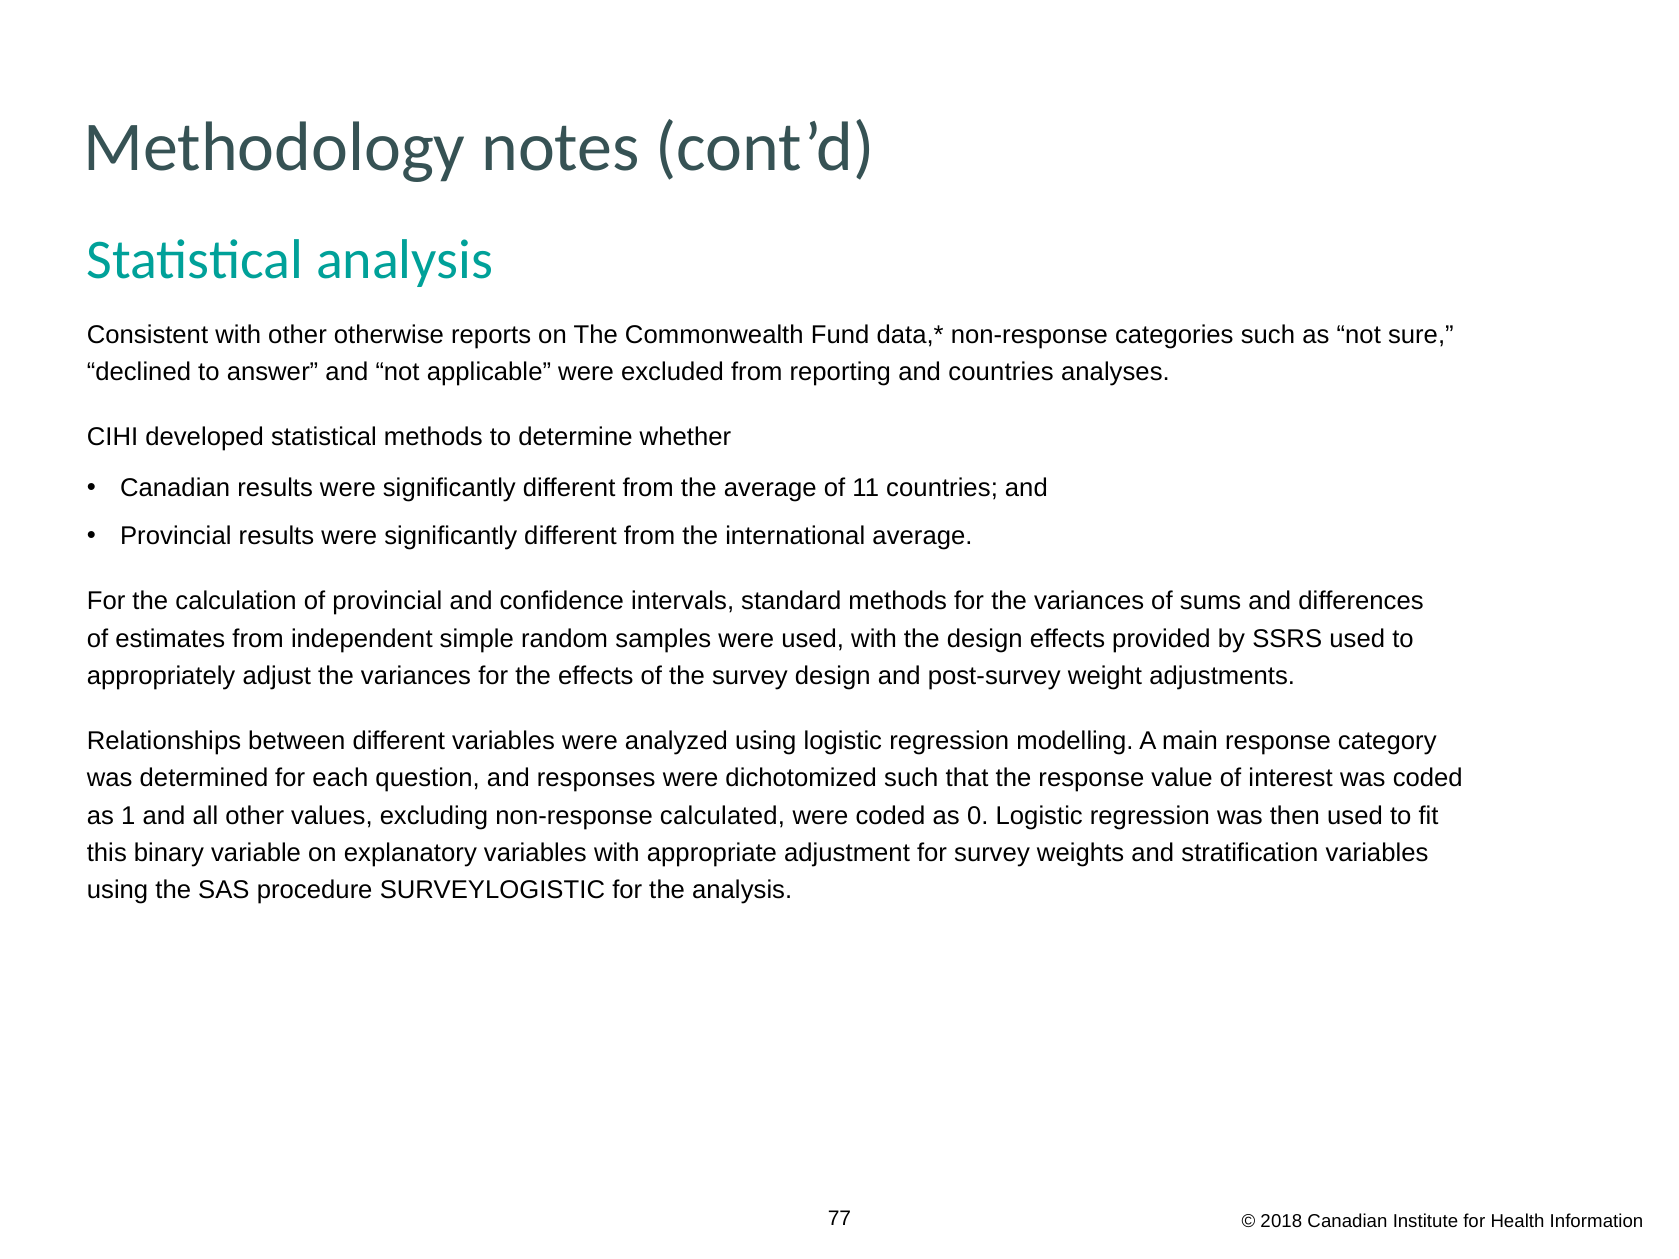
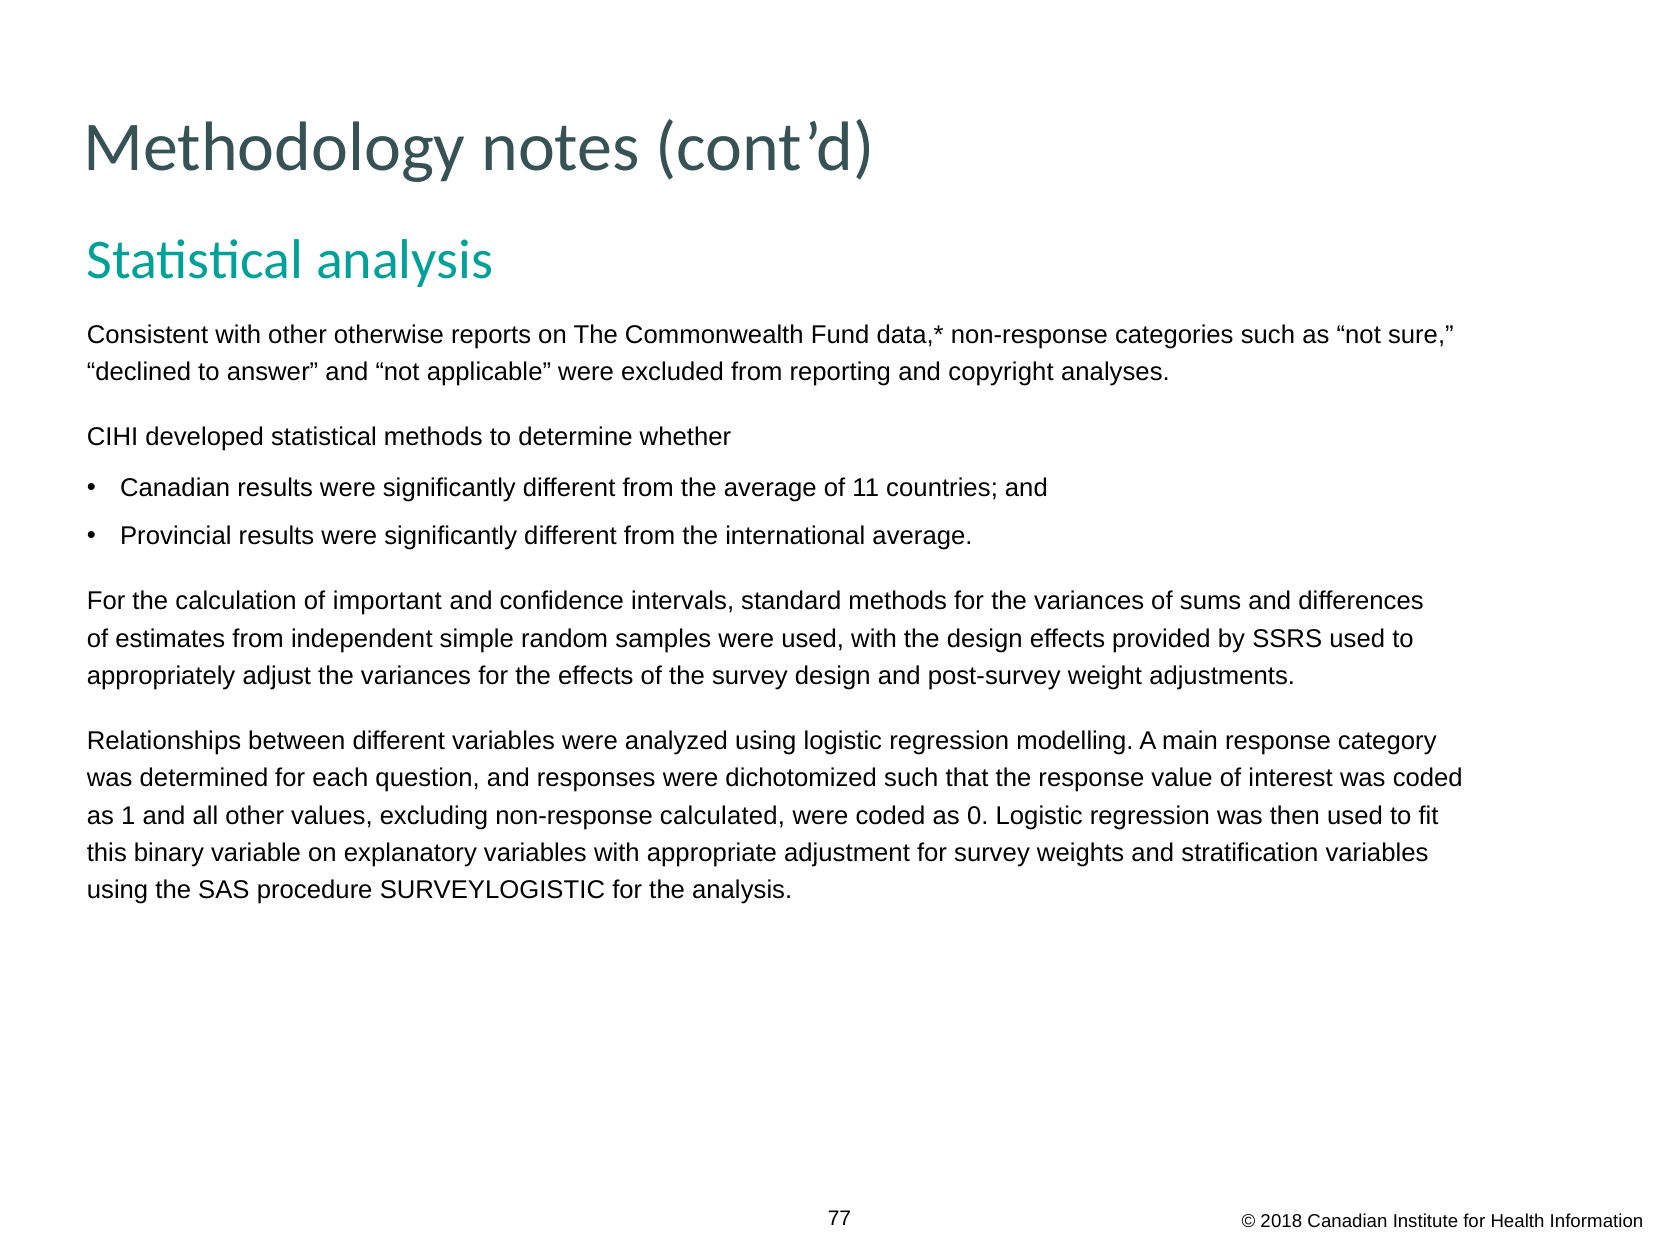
and countries: countries -> copyright
of provincial: provincial -> important
